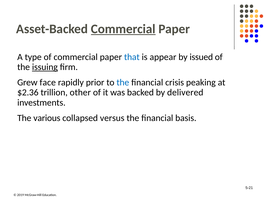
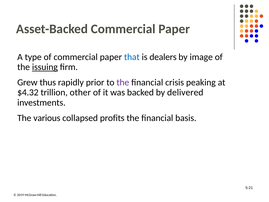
Commercial at (123, 29) underline: present -> none
appear: appear -> dealers
issued: issued -> image
face: face -> thus
the at (123, 82) colour: blue -> purple
$2.36: $2.36 -> $4.32
versus: versus -> profits
